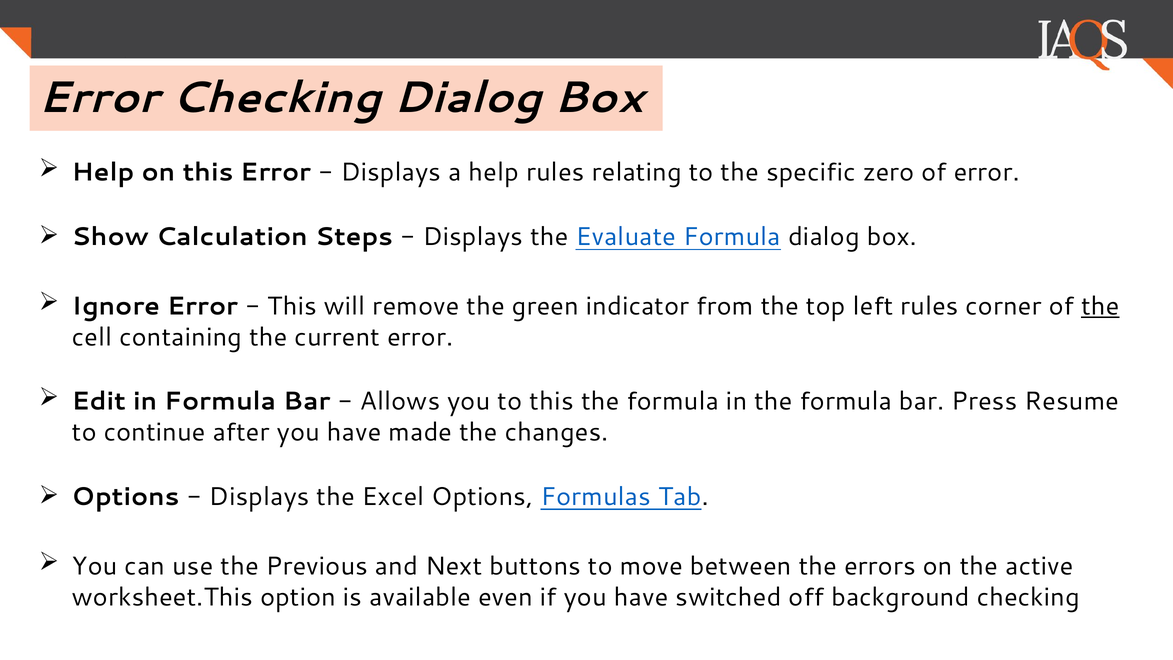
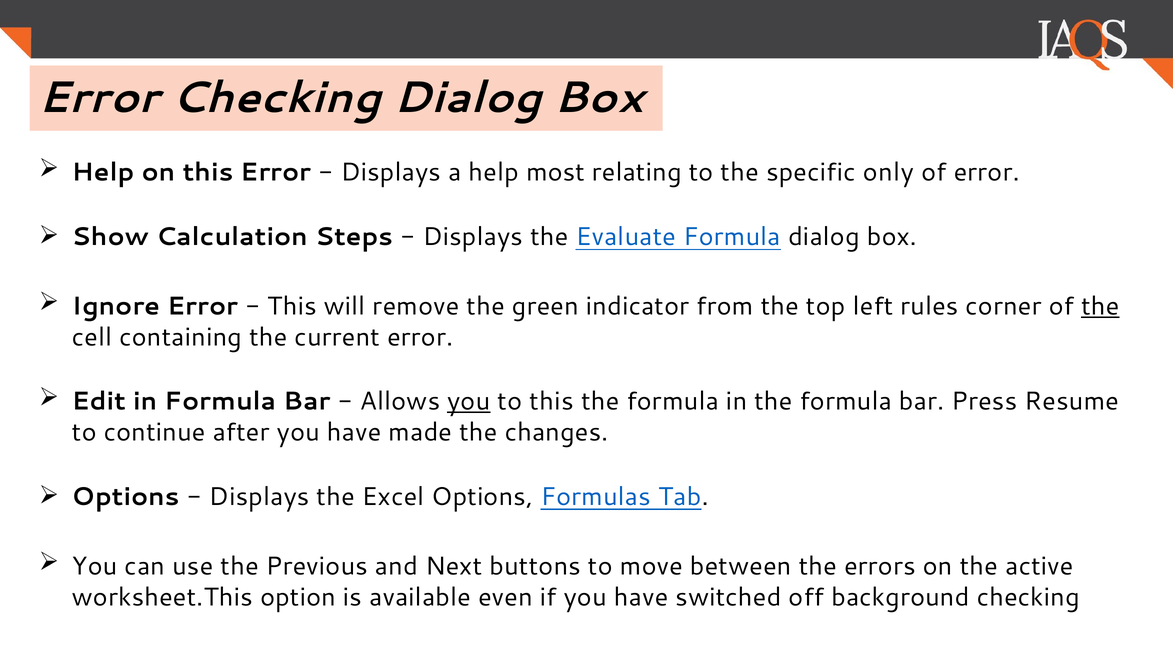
help rules: rules -> most
zero: zero -> only
you at (469, 401) underline: none -> present
